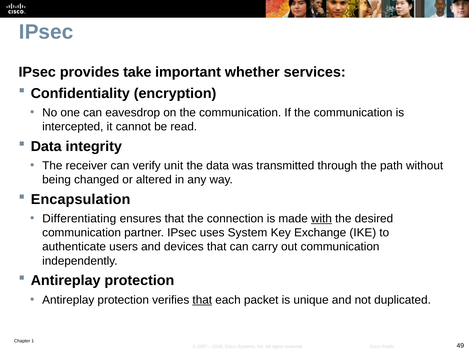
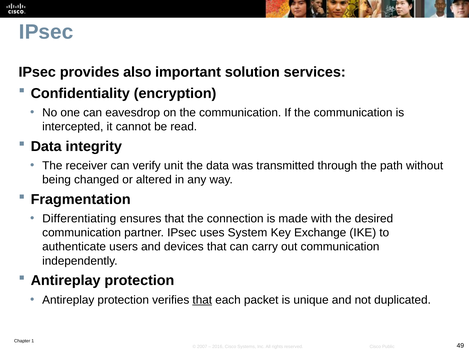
take: take -> also
whether: whether -> solution
Encapsulation: Encapsulation -> Fragmentation
with underline: present -> none
